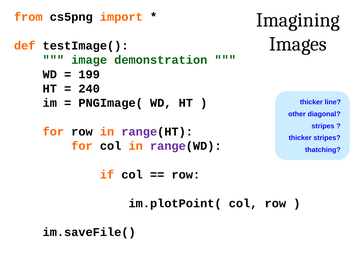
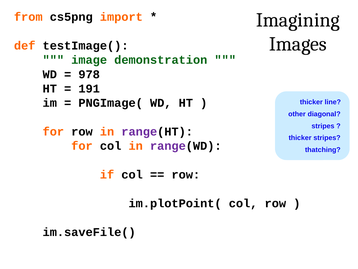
199: 199 -> 978
240: 240 -> 191
